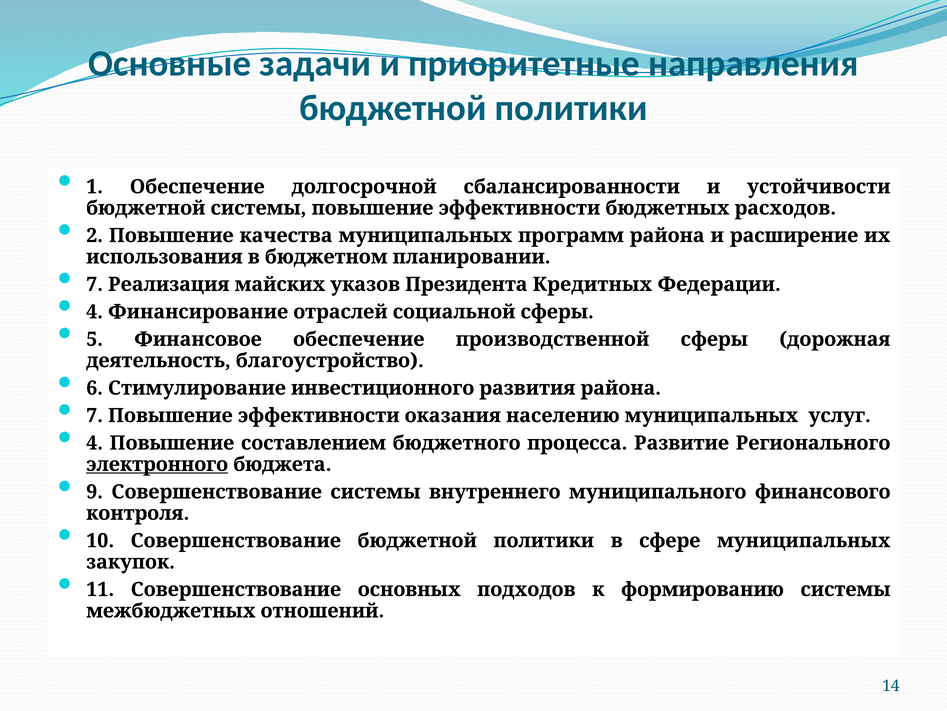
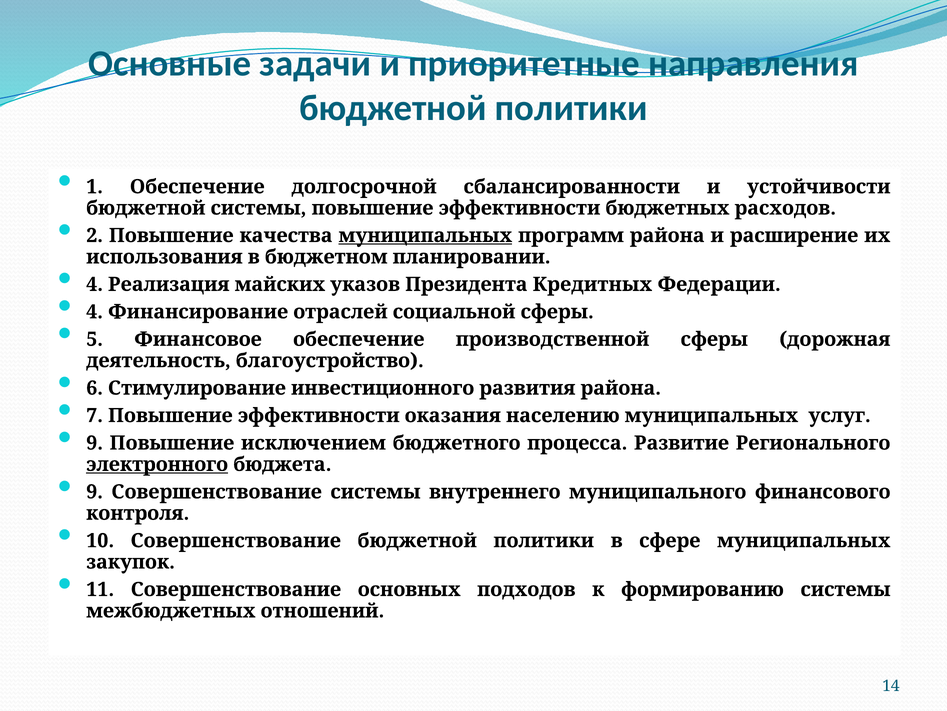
муниципальных at (425, 235) underline: none -> present
7 at (95, 284): 7 -> 4
4 at (95, 443): 4 -> 9
составлением: составлением -> исключением
